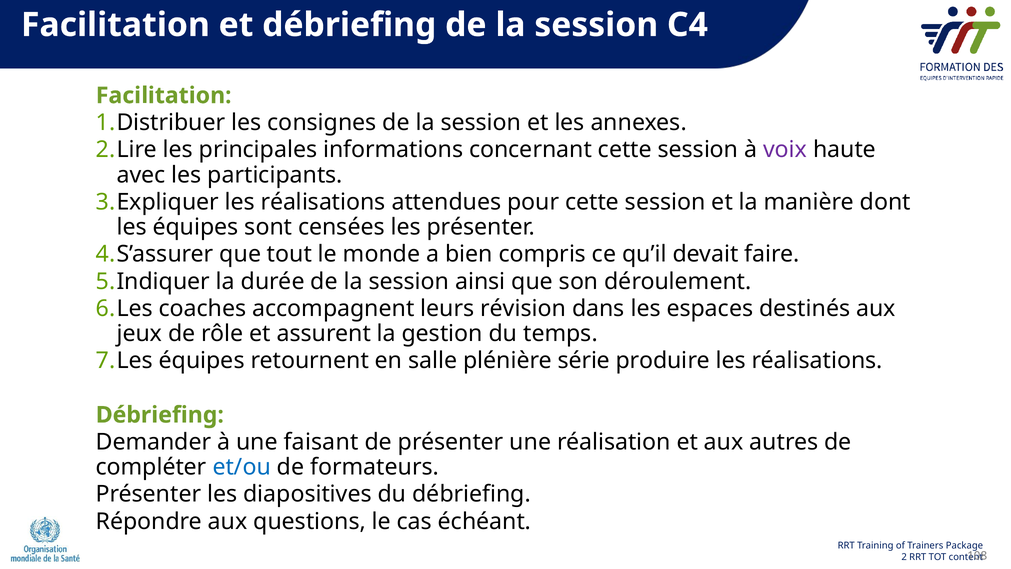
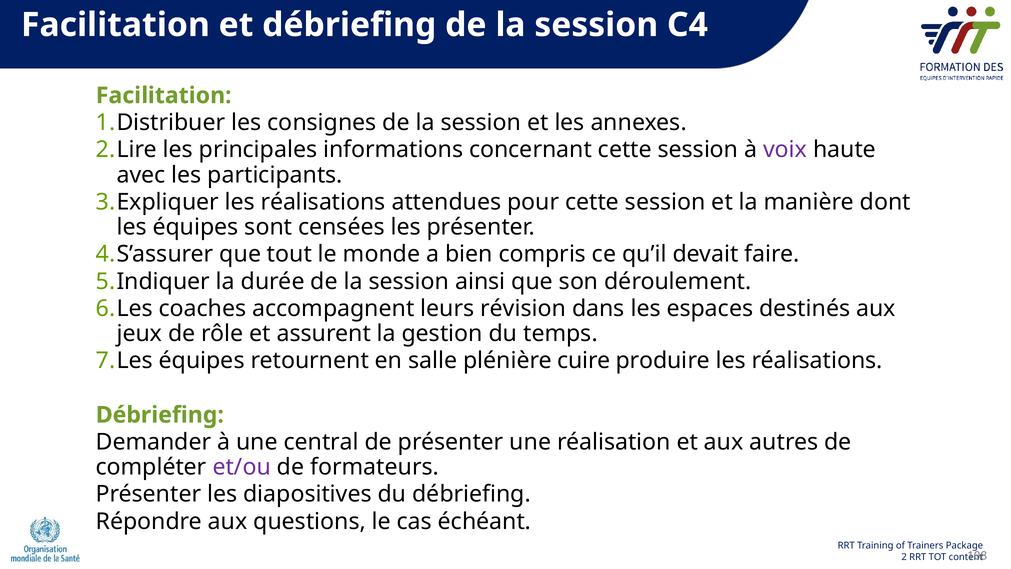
série: série -> cuire
faisant: faisant -> central
et/ou colour: blue -> purple
